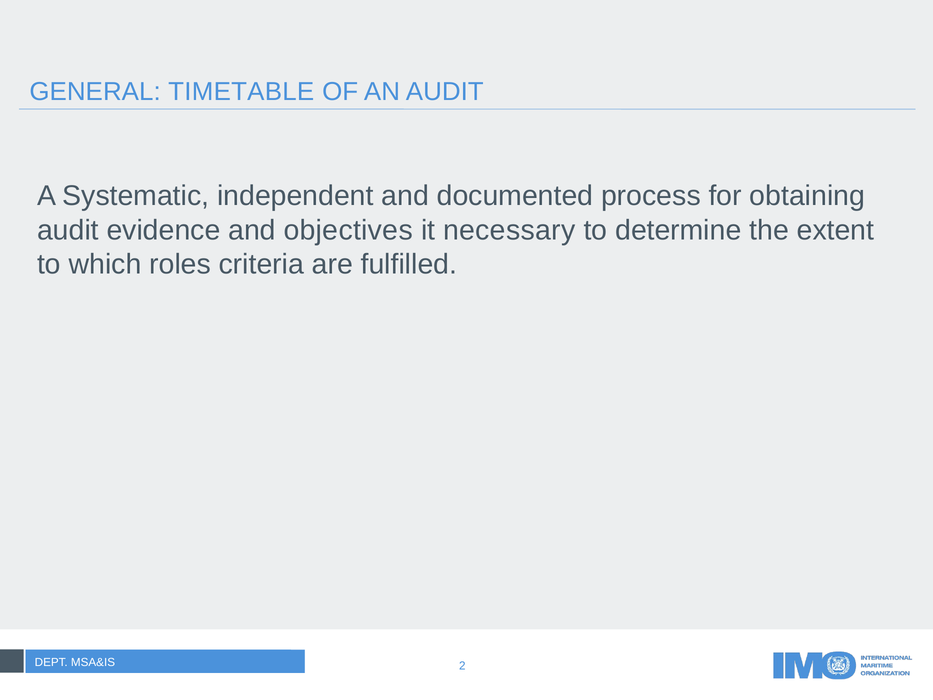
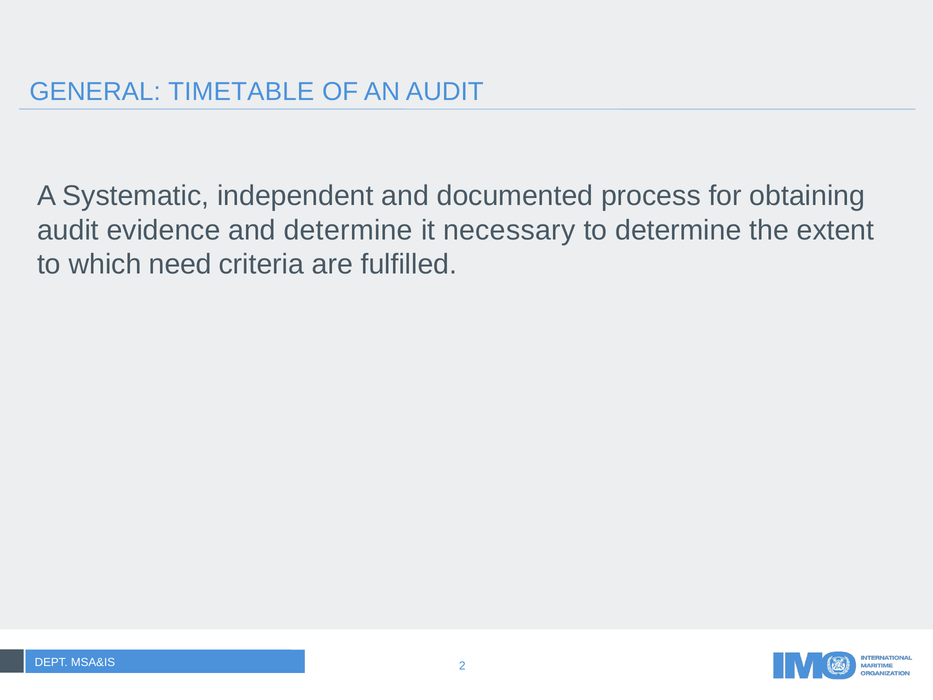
and objectives: objectives -> determine
roles: roles -> need
